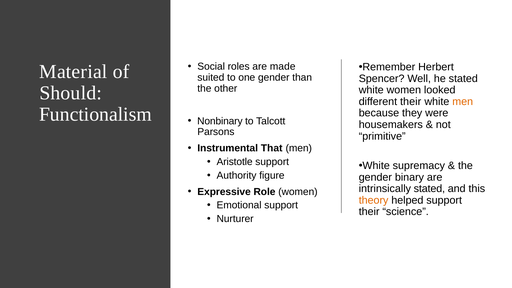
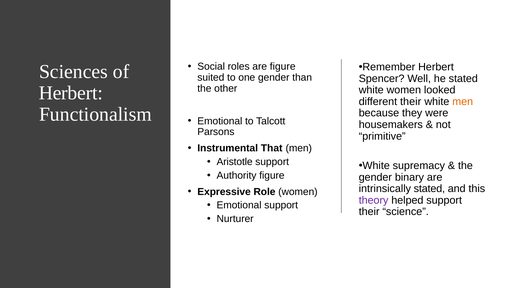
are made: made -> figure
Material: Material -> Sciences
Should at (71, 93): Should -> Herbert
Nonbinary at (220, 121): Nonbinary -> Emotional
theory colour: orange -> purple
